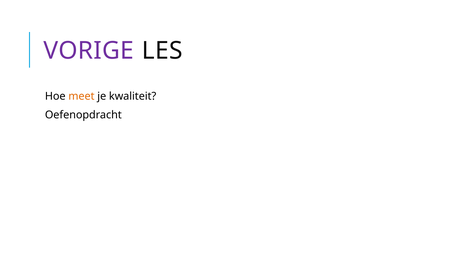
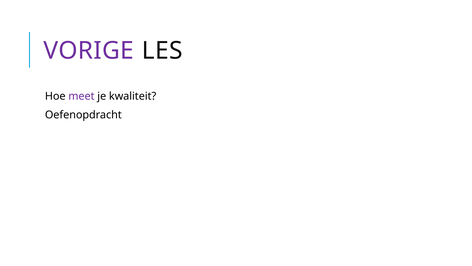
meet colour: orange -> purple
